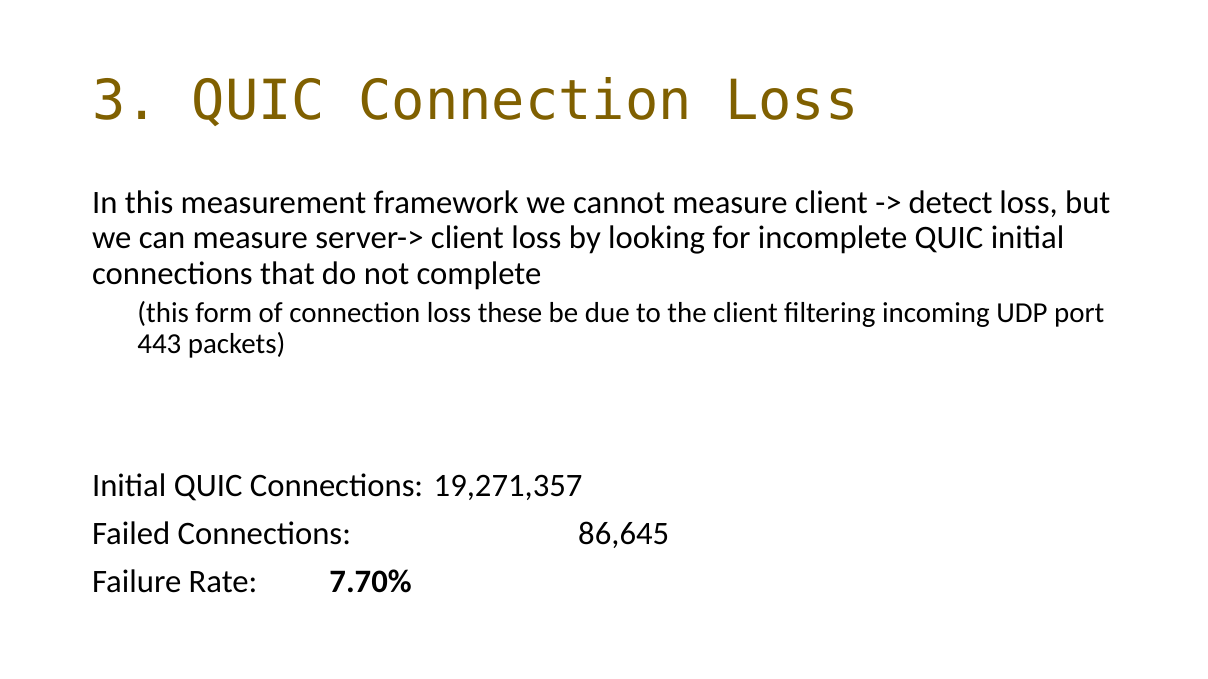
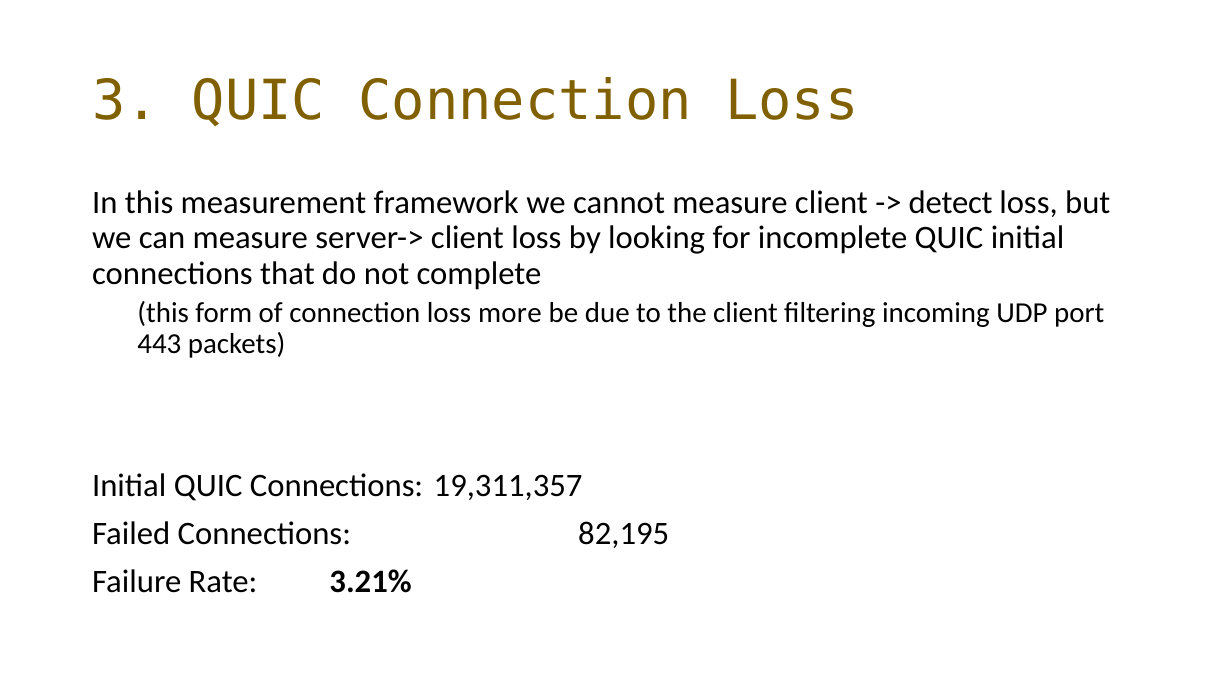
these: these -> more
19,271,357: 19,271,357 -> 19,311,357
86,645: 86,645 -> 82,195
7.70%: 7.70% -> 3.21%
